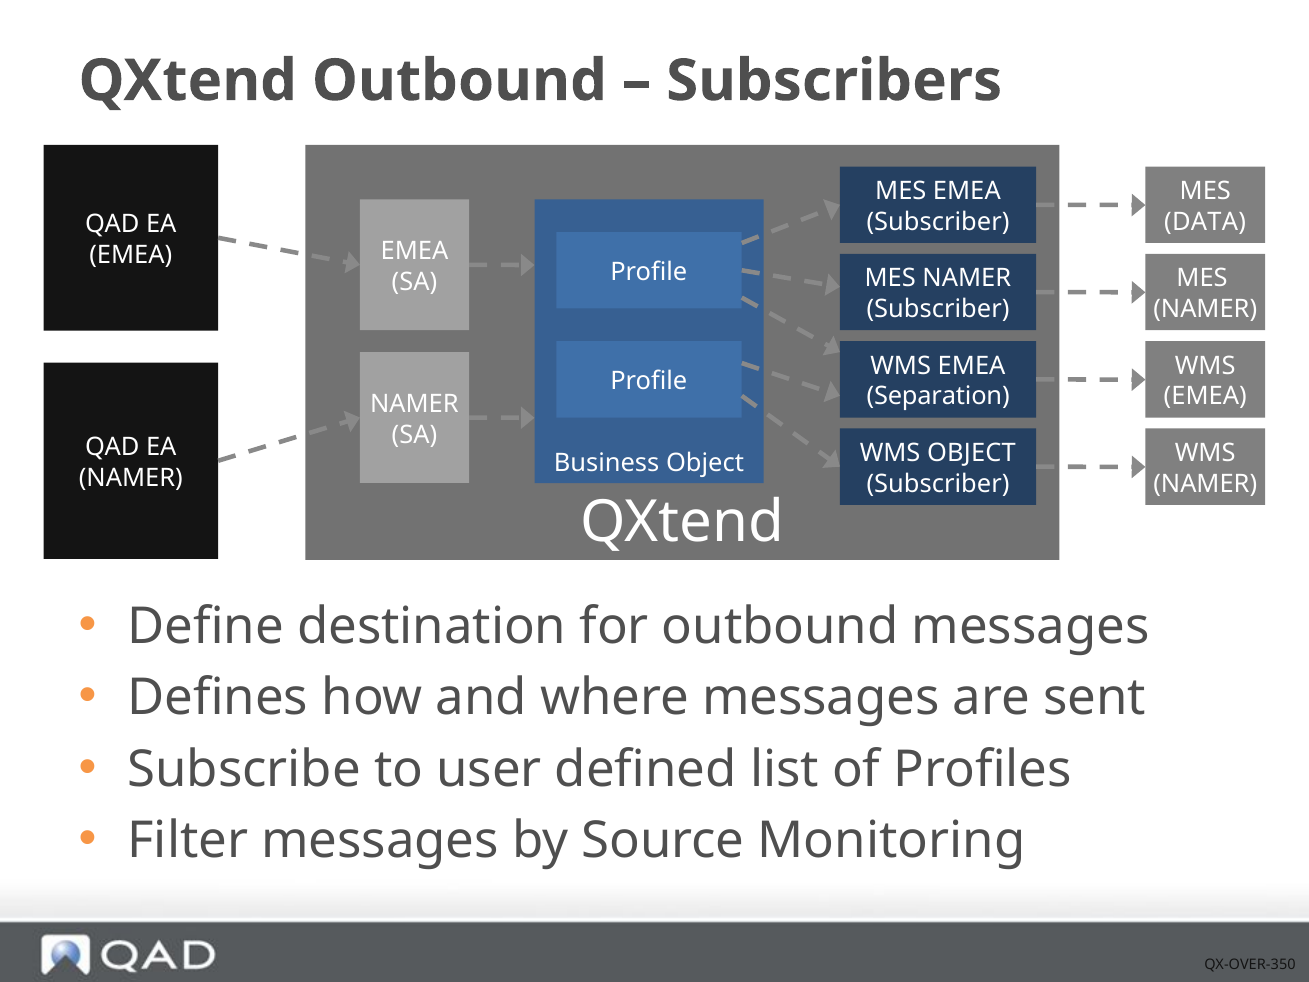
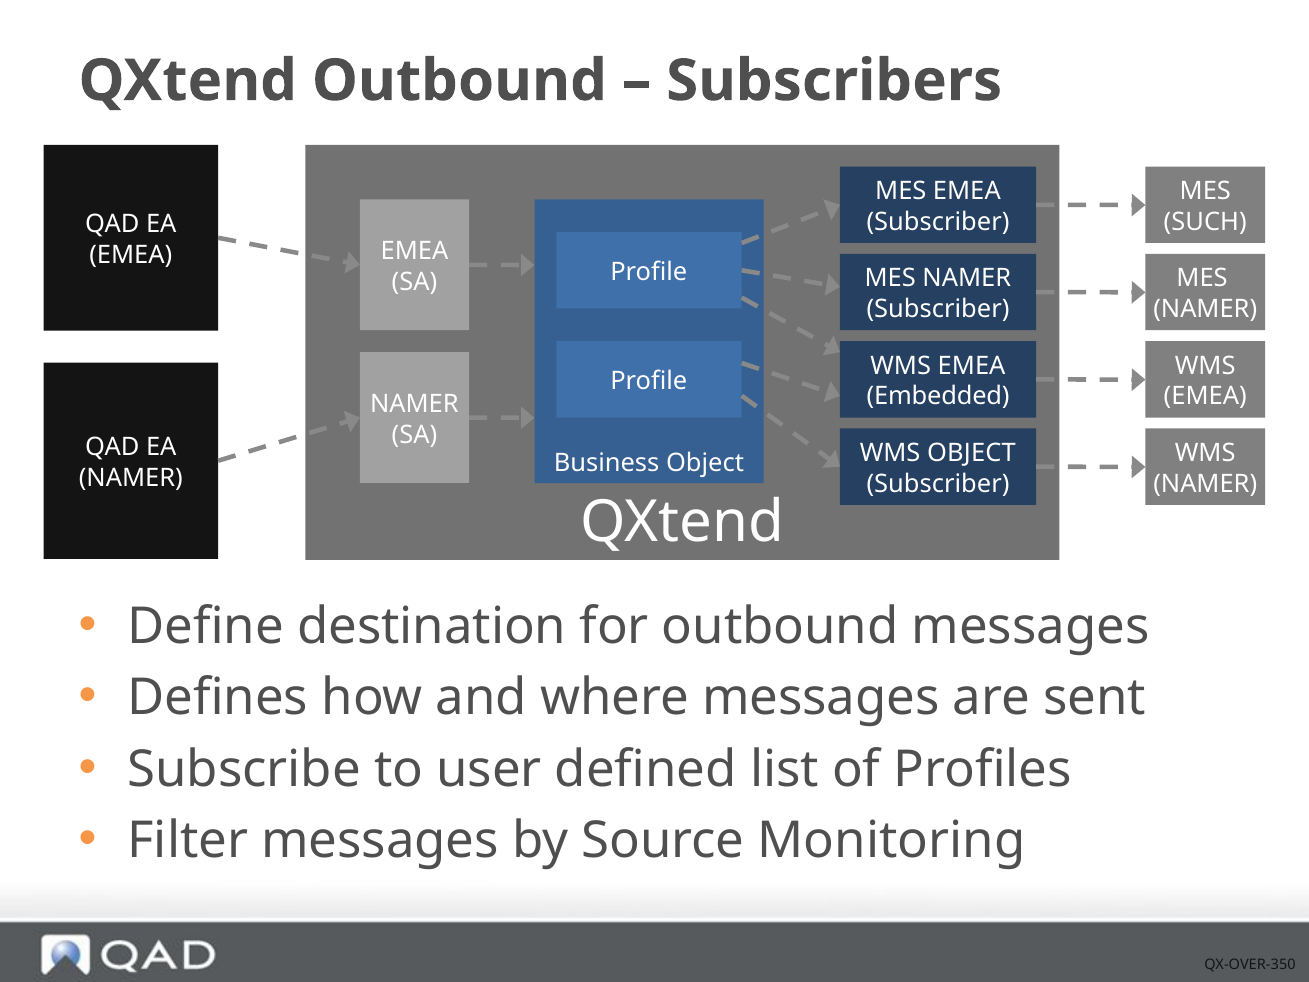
DATA: DATA -> SUCH
Separation: Separation -> Embedded
